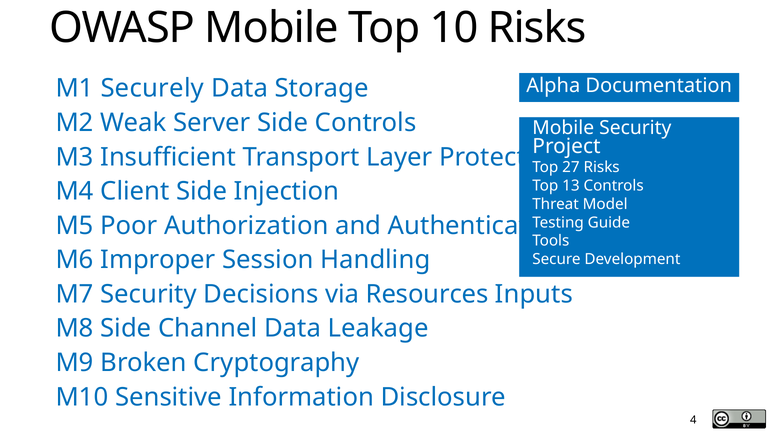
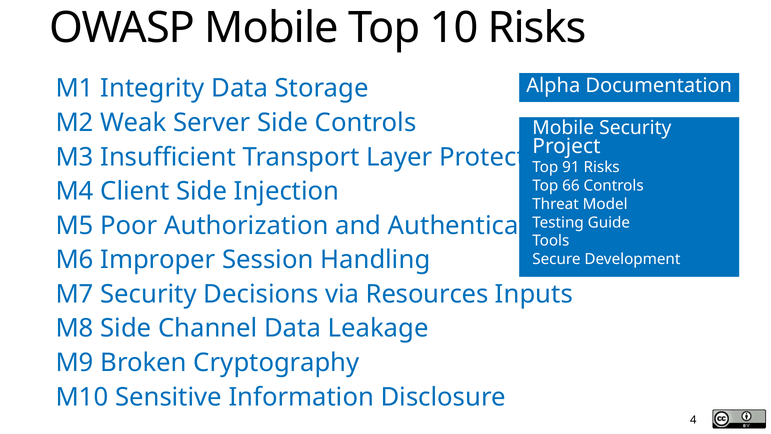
Securely: Securely -> Integrity
27: 27 -> 91
13: 13 -> 66
